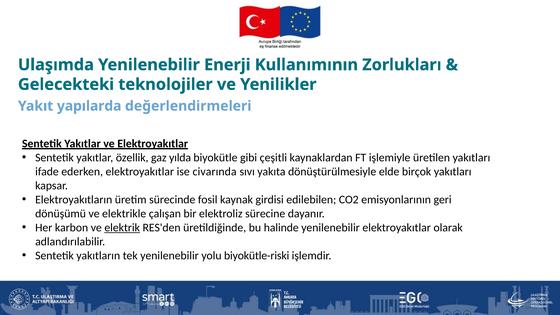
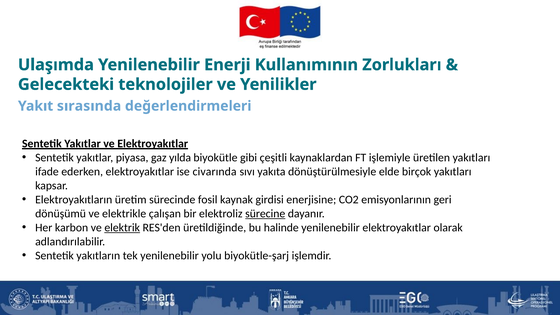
yapılarda: yapılarda -> sırasında
özellik: özellik -> piyasa
edilebilen: edilebilen -> enerjisine
sürecine underline: none -> present
biyokütle-riski: biyokütle-riski -> biyokütle-şarj
